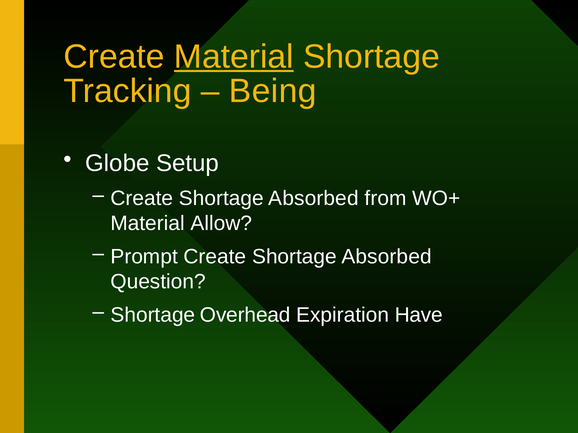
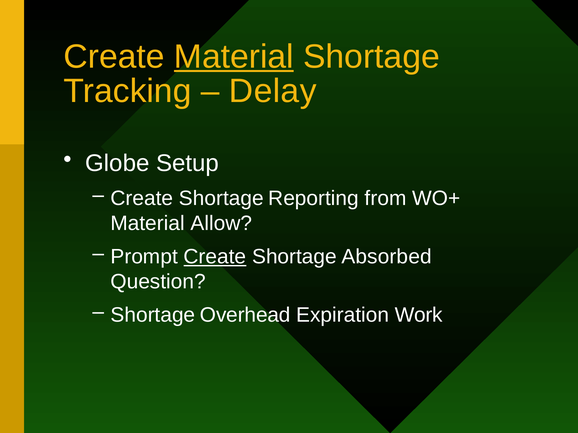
Being: Being -> Delay
Absorbed at (313, 199): Absorbed -> Reporting
Create at (215, 257) underline: none -> present
Have: Have -> Work
